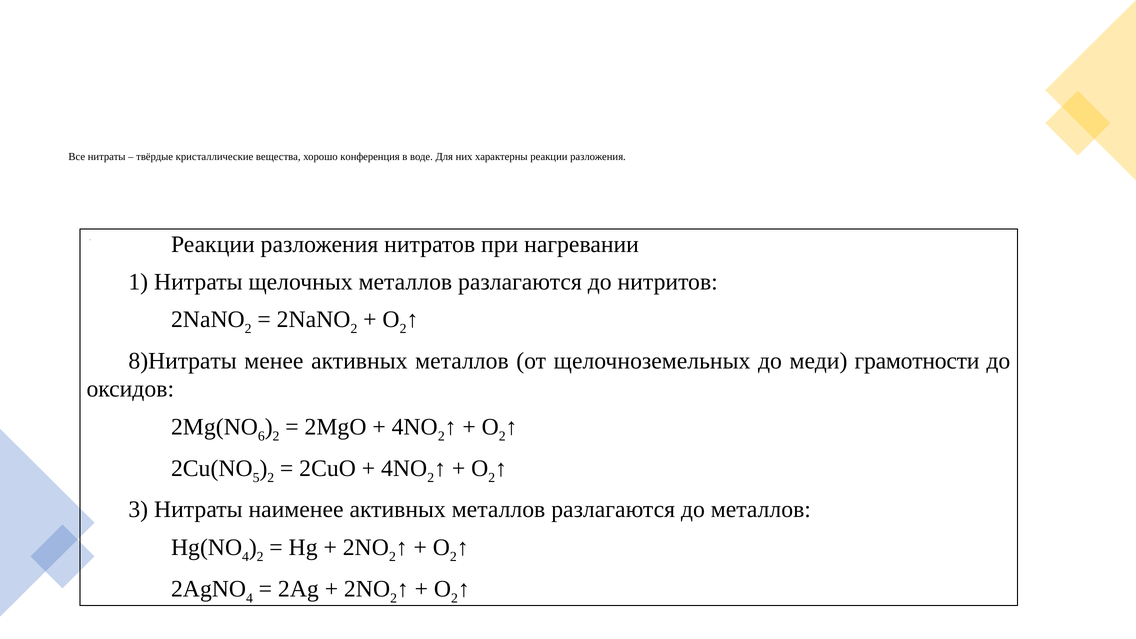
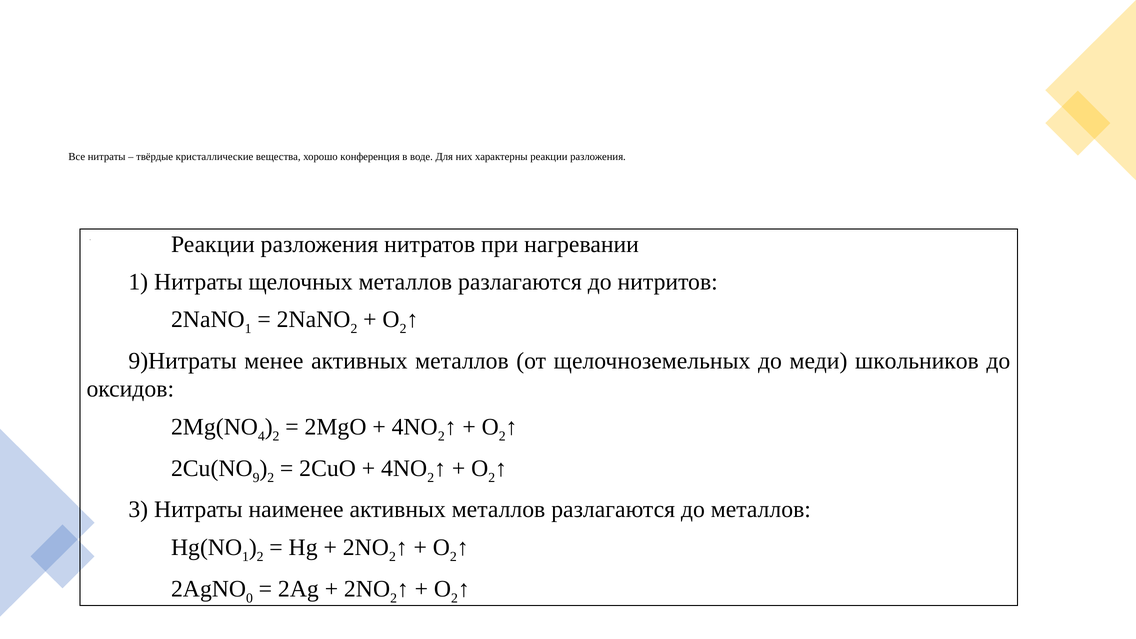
2 at (248, 329): 2 -> 1
8)Нитраты: 8)Нитраты -> 9)Нитраты
грамотности: грамотности -> школьников
6: 6 -> 4
5: 5 -> 9
4 at (246, 557): 4 -> 1
4 at (249, 598): 4 -> 0
